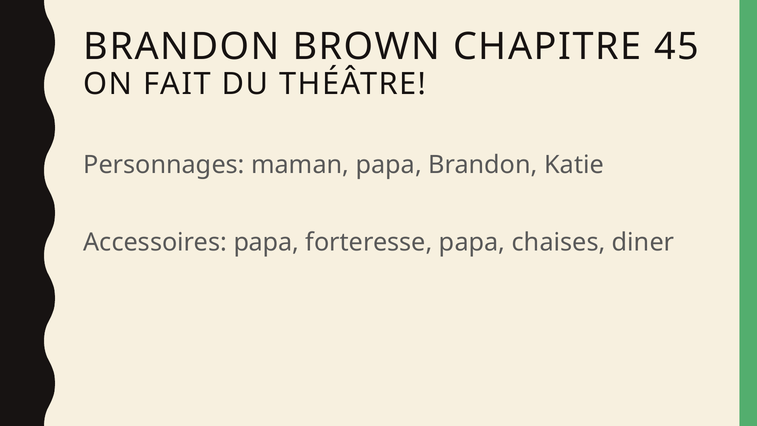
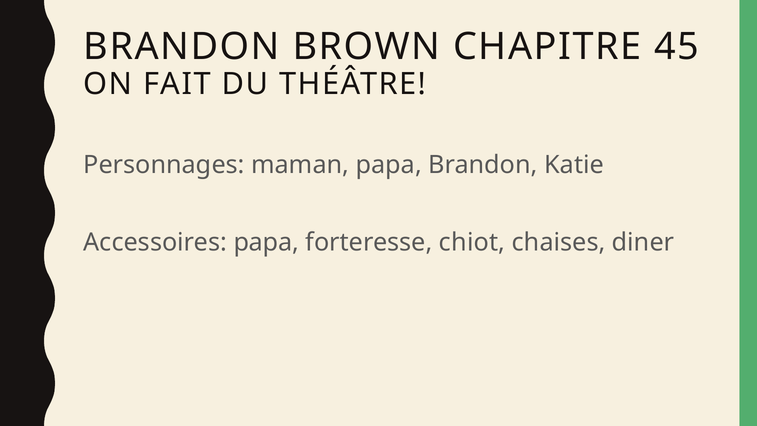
forteresse papa: papa -> chiot
